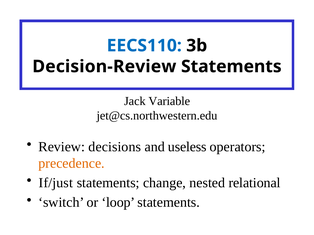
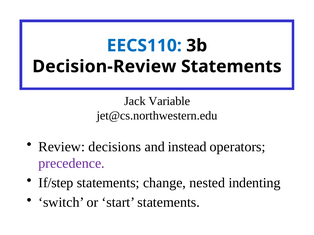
useless: useless -> instead
precedence colour: orange -> purple
If/just: If/just -> If/step
relational: relational -> indenting
loop: loop -> start
